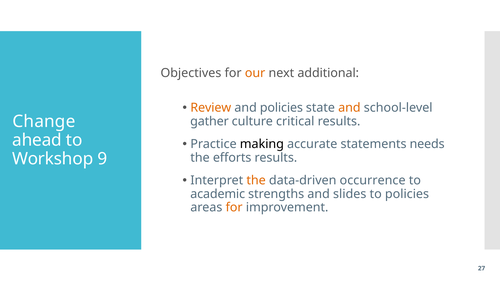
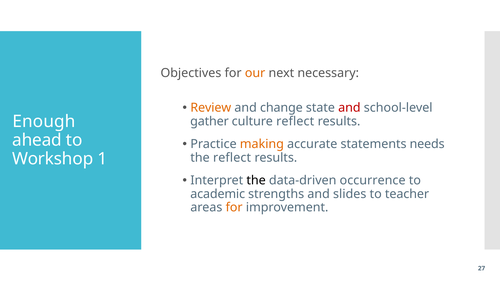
additional: additional -> necessary
and policies: policies -> change
and at (349, 108) colour: orange -> red
Change: Change -> Enough
culture critical: critical -> reflect
making colour: black -> orange
9: 9 -> 1
the efforts: efforts -> reflect
the at (256, 181) colour: orange -> black
to policies: policies -> teacher
